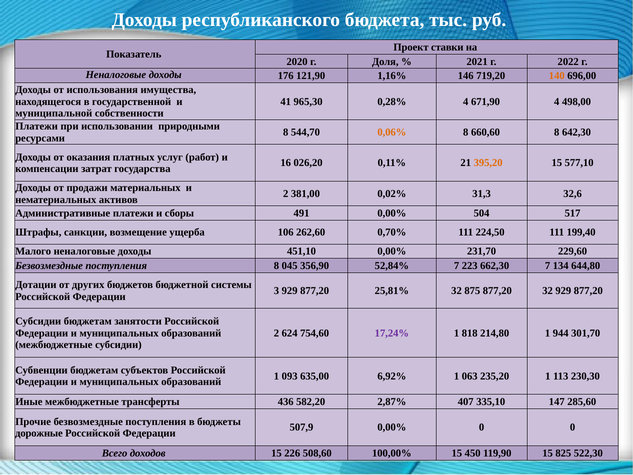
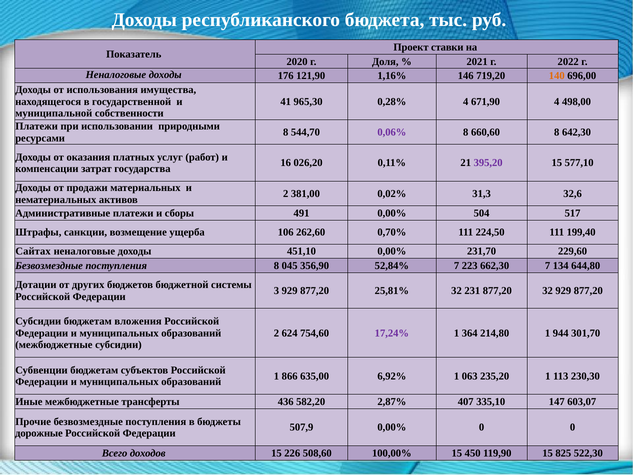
0,06% colour: orange -> purple
395,20 colour: orange -> purple
Малого: Малого -> Сайтах
875: 875 -> 231
занятости: занятости -> вложения
818: 818 -> 364
093: 093 -> 866
285,60: 285,60 -> 603,07
